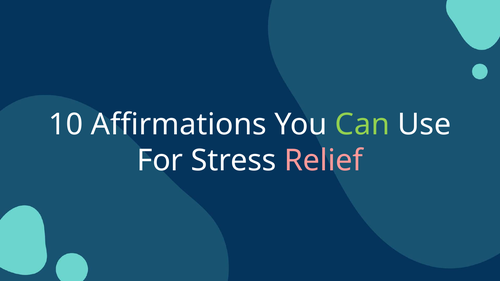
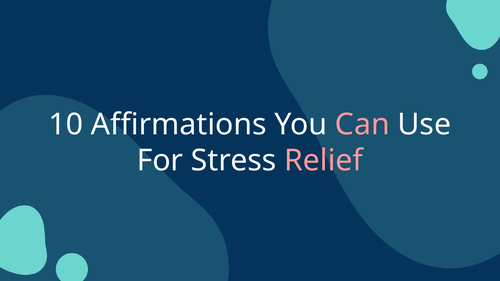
Can colour: light green -> pink
